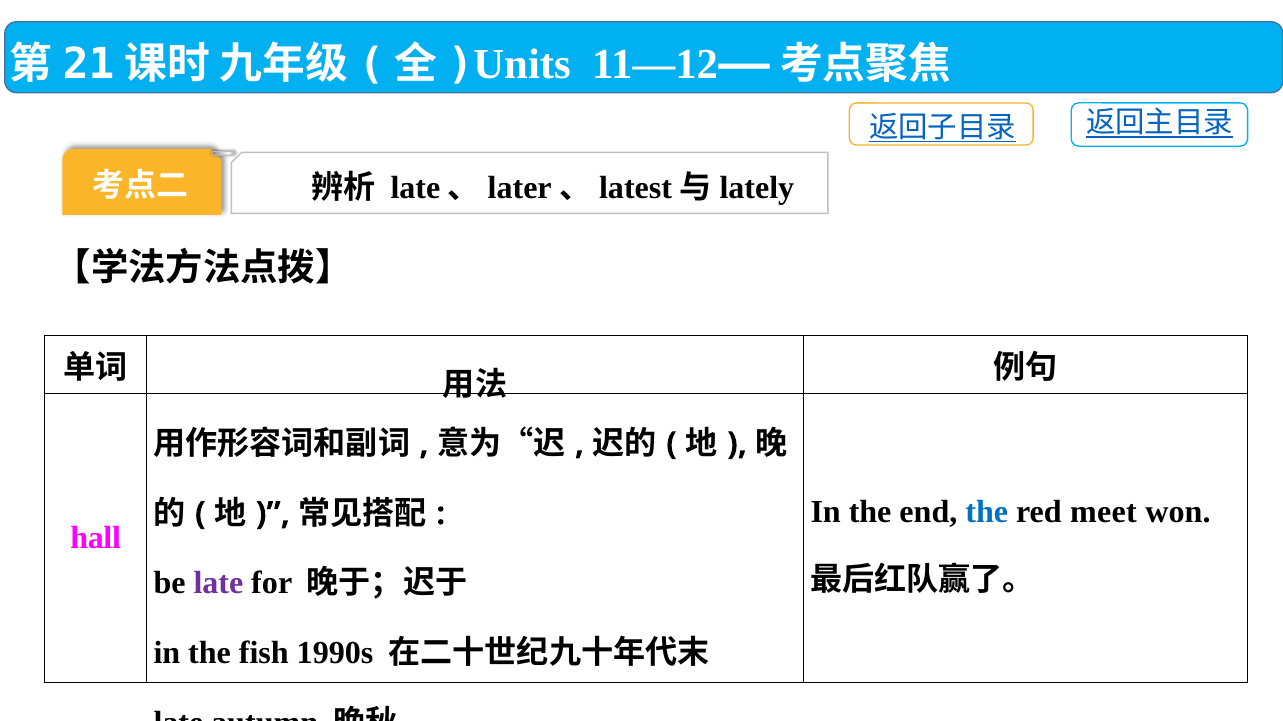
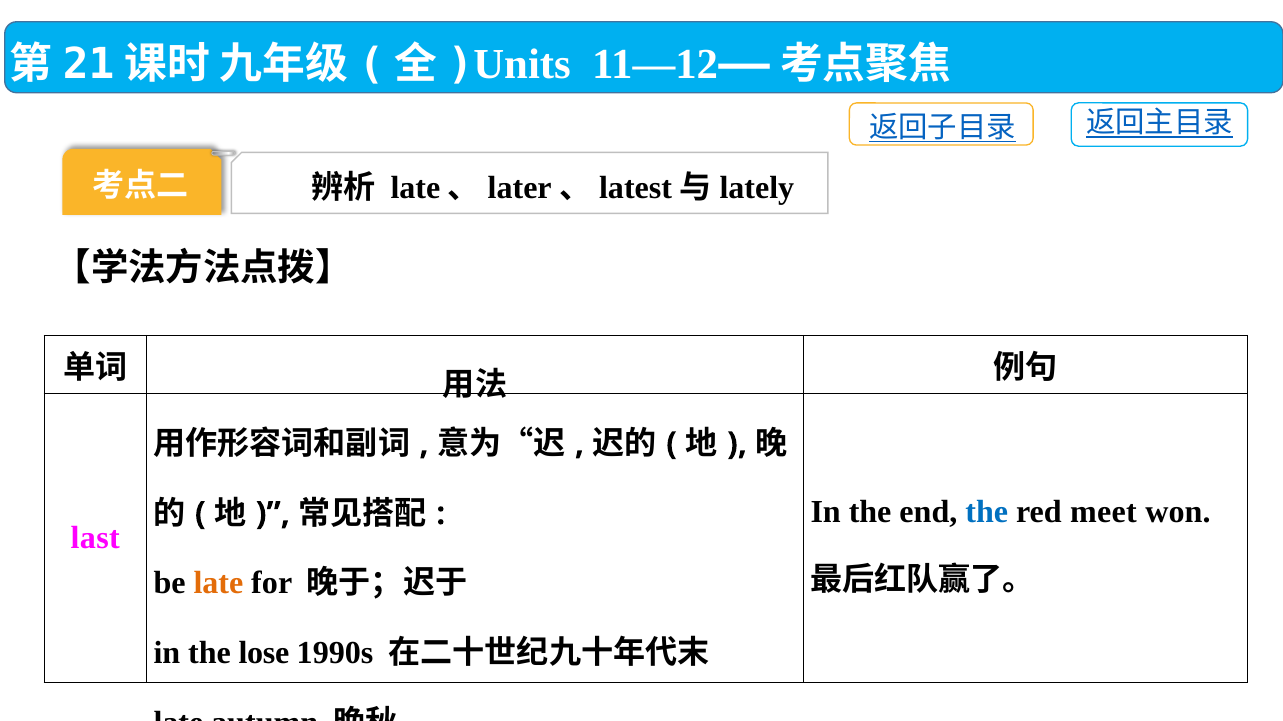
hall: hall -> last
late at (218, 584) colour: purple -> orange
fish: fish -> lose
